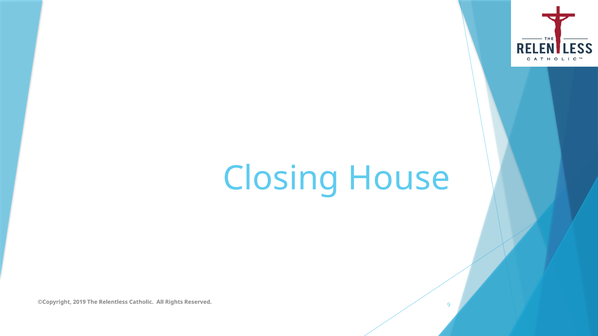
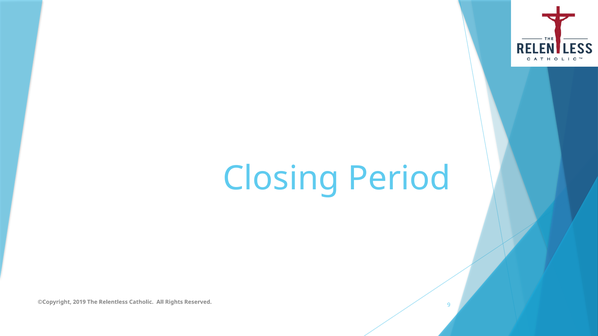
House: House -> Period
